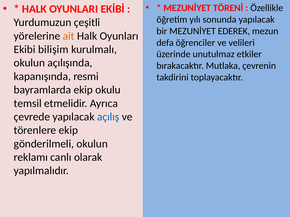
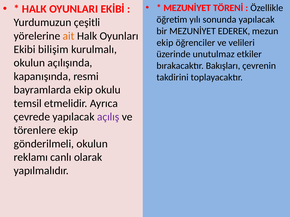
defa at (165, 43): defa -> ekip
Mutlaka: Mutlaka -> Bakışları
açılış colour: blue -> purple
